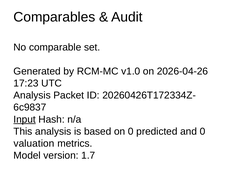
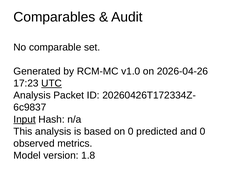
UTC underline: none -> present
valuation: valuation -> observed
1.7: 1.7 -> 1.8
